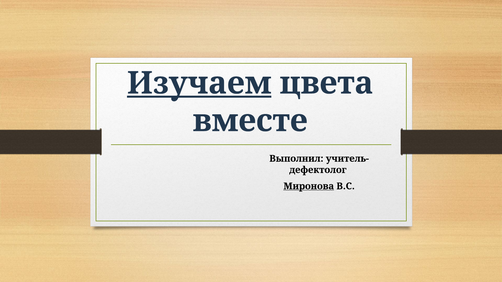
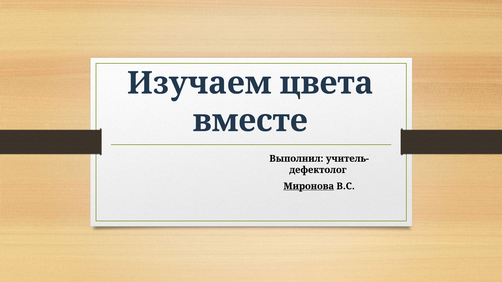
Изучаем underline: present -> none
